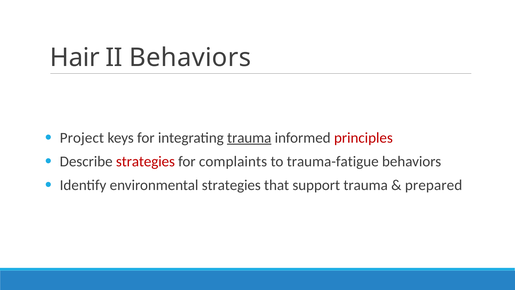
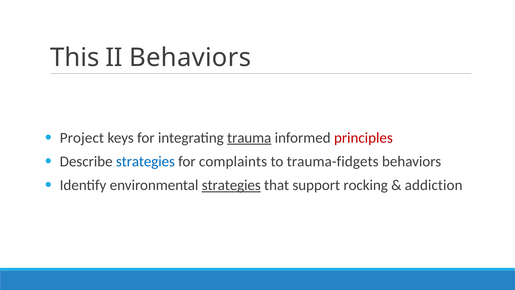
Hair: Hair -> This
strategies at (145, 161) colour: red -> blue
trauma-fatigue: trauma-fatigue -> trauma-fidgets
strategies at (231, 185) underline: none -> present
support trauma: trauma -> rocking
prepared: prepared -> addiction
